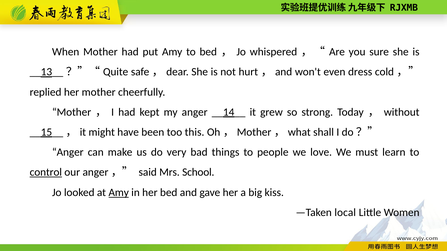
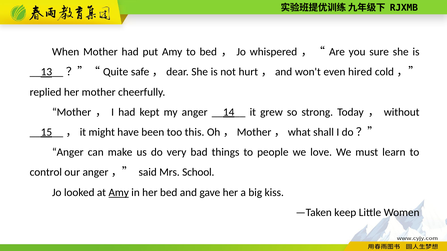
dress: dress -> hired
control underline: present -> none
local: local -> keep
